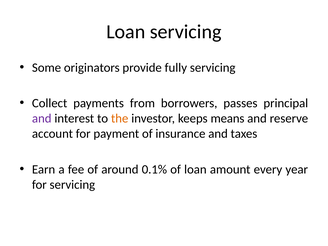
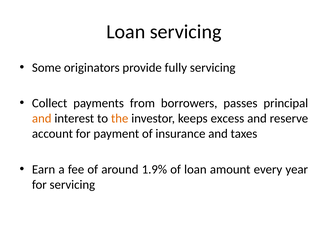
and at (42, 119) colour: purple -> orange
means: means -> excess
0.1%: 0.1% -> 1.9%
